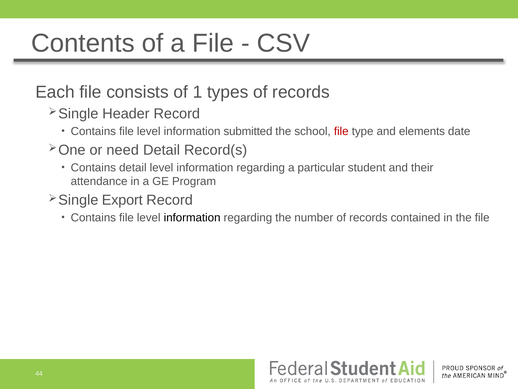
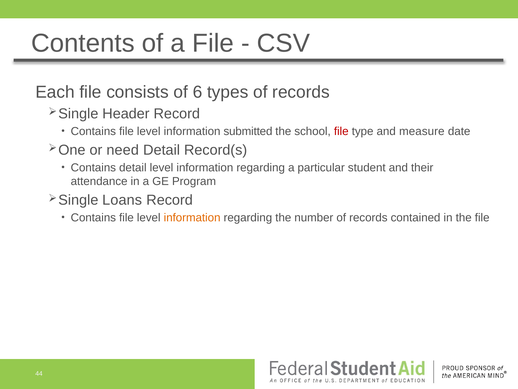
1: 1 -> 6
elements: elements -> measure
Export: Export -> Loans
information at (192, 217) colour: black -> orange
